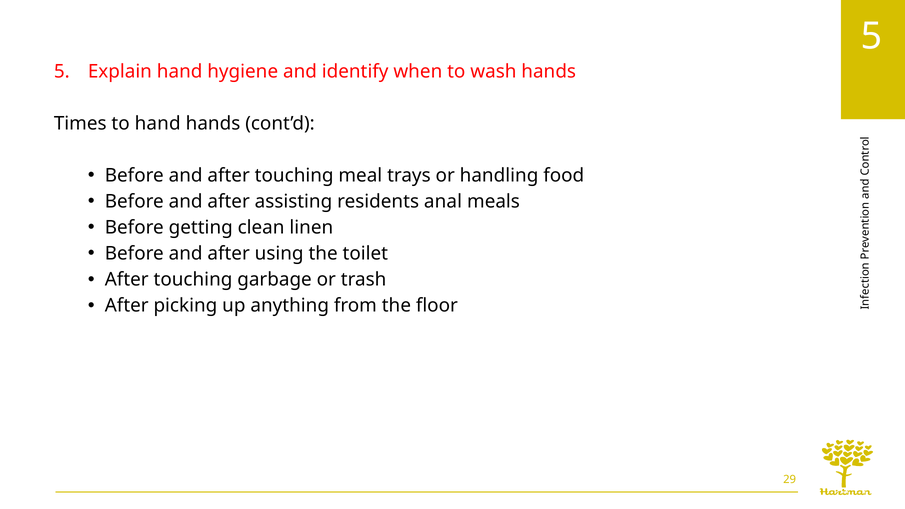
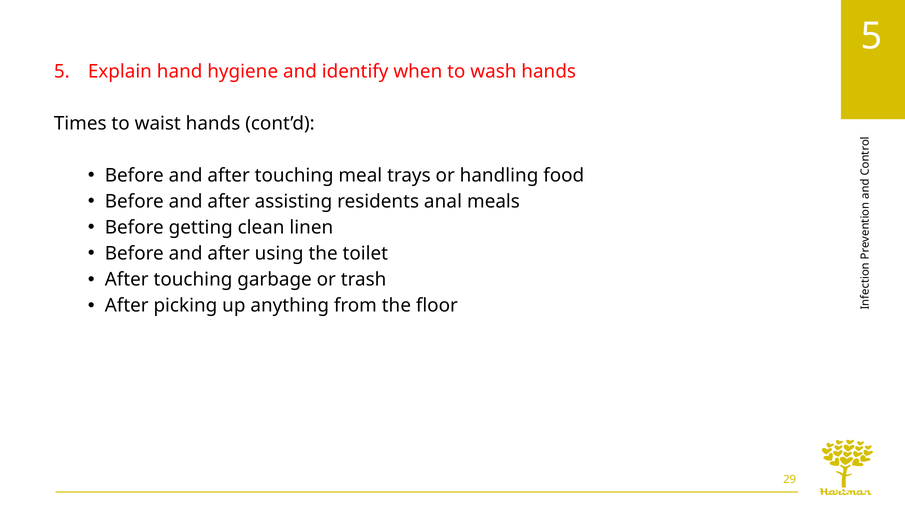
to hand: hand -> waist
